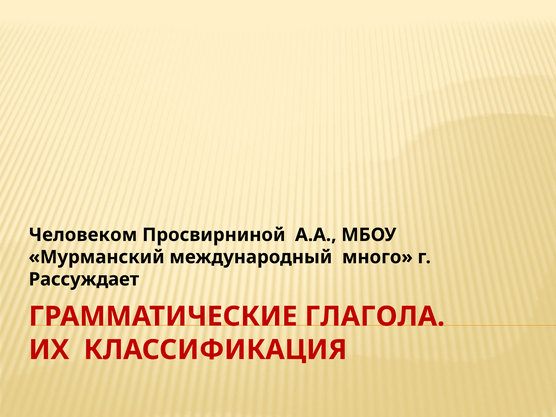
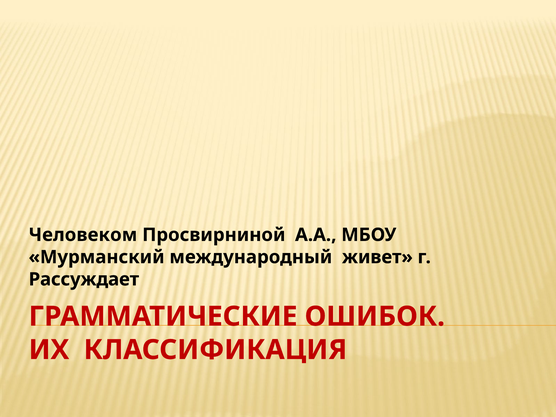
много: много -> живет
ГЛАГОЛА: ГЛАГОЛА -> ОШИБОК
